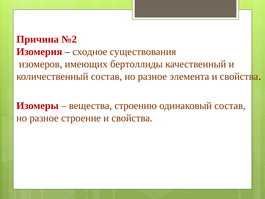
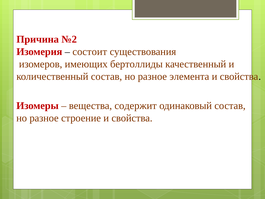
сходное: сходное -> состоит
строению: строению -> содержит
